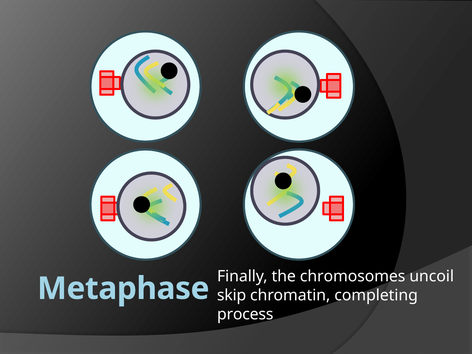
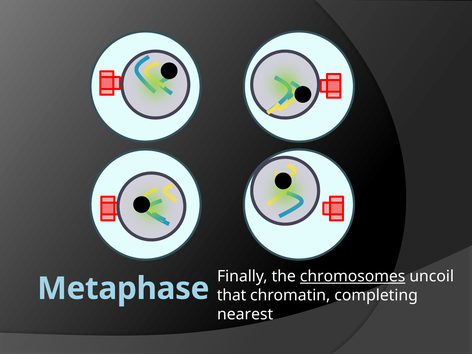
chromosomes underline: none -> present
skip: skip -> that
process: process -> nearest
